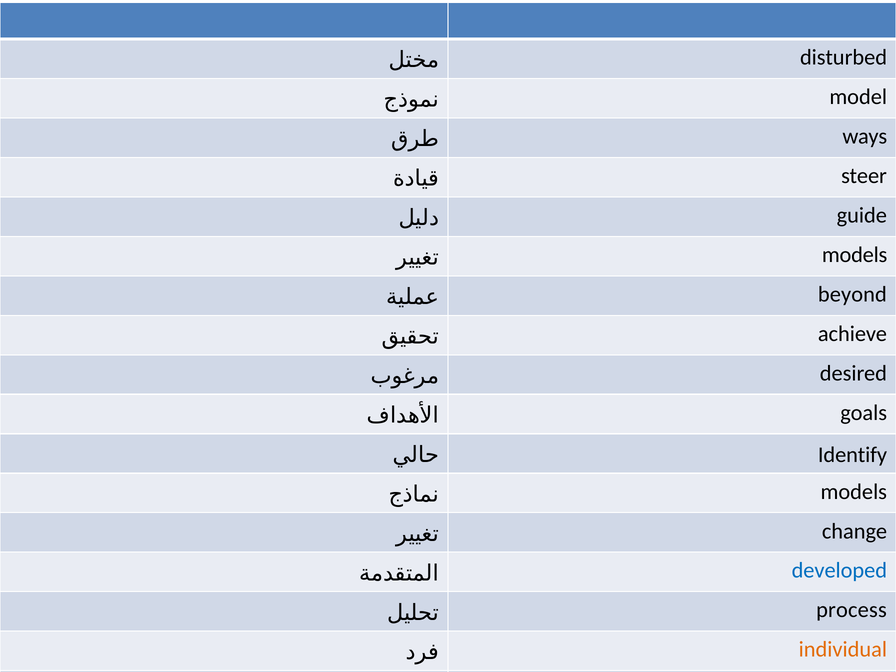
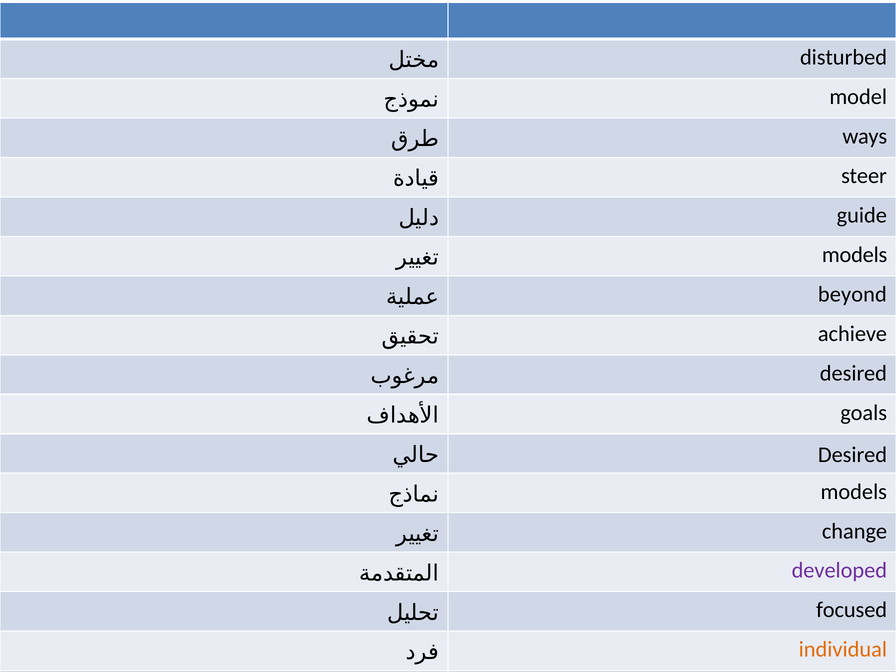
Identify at (853, 455): Identify -> Desired
developed colour: blue -> purple
process: process -> focused
